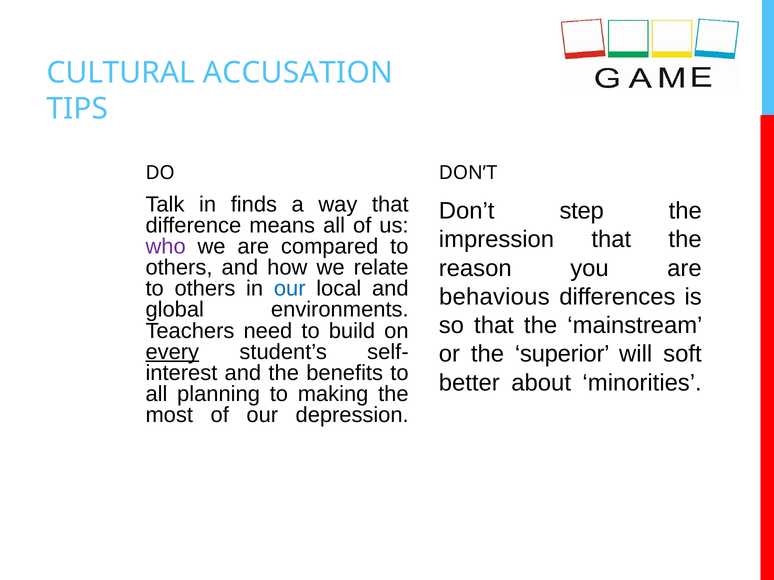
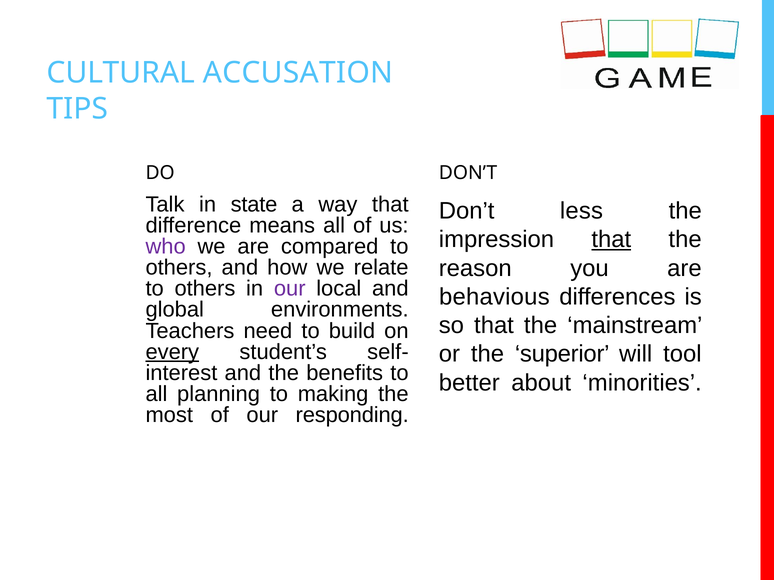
finds: finds -> state
step: step -> less
that at (611, 240) underline: none -> present
our at (290, 289) colour: blue -> purple
soft: soft -> tool
depression: depression -> responding
